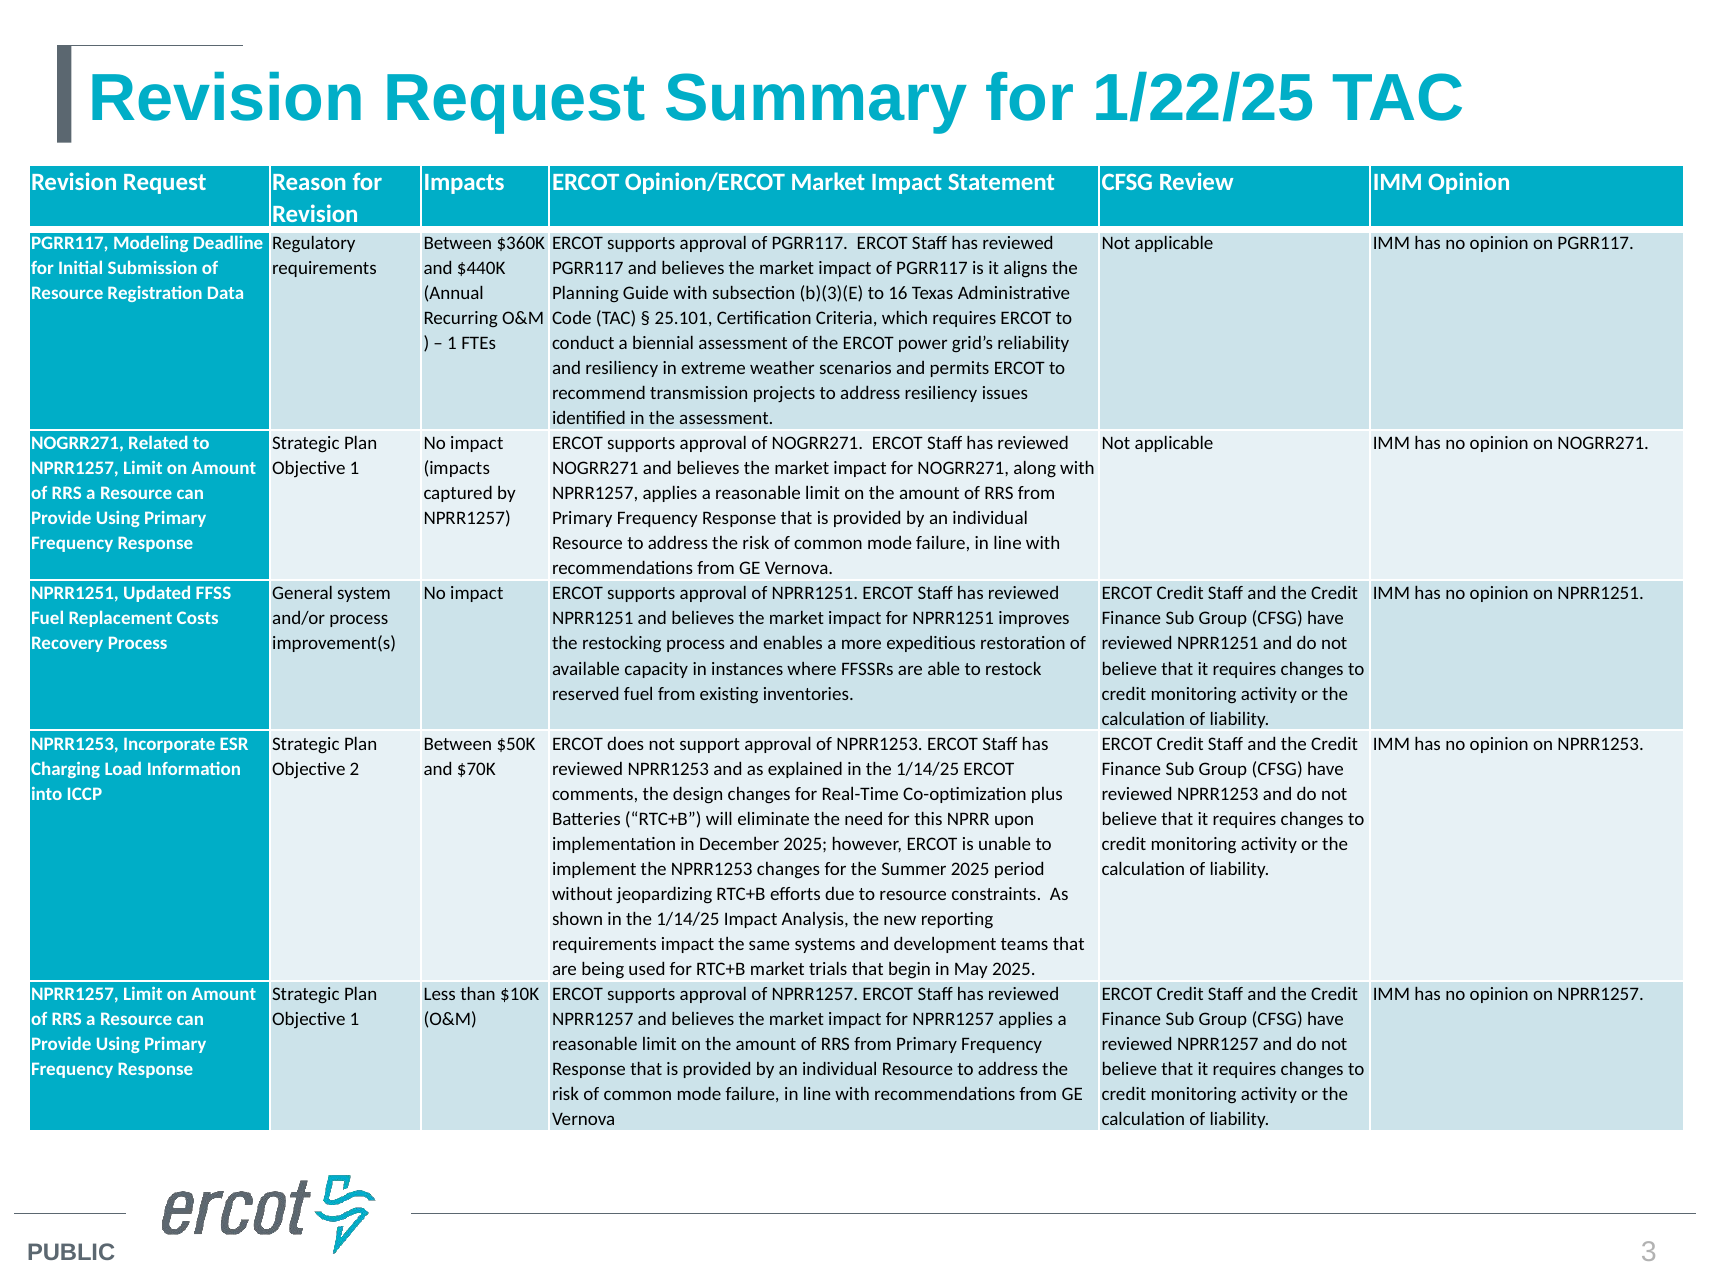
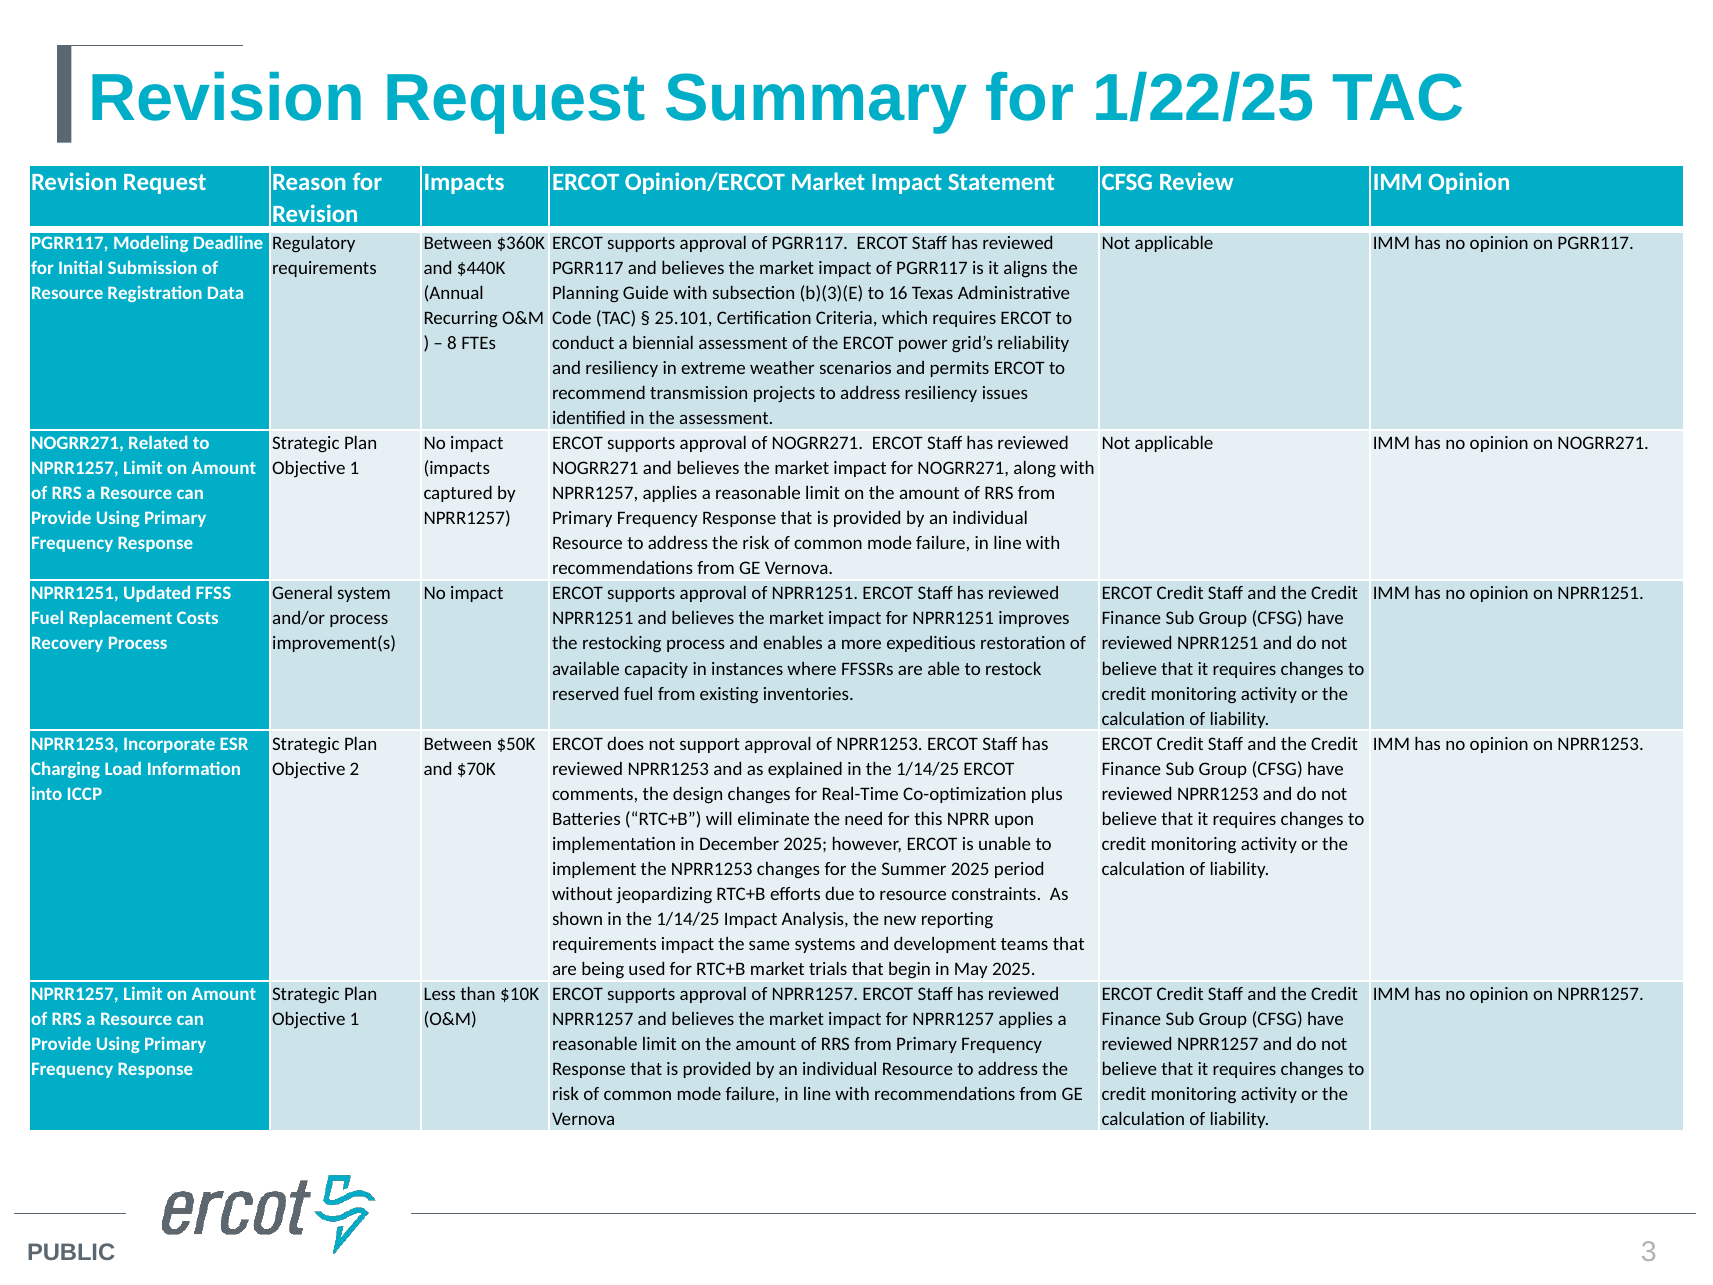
1 at (452, 343): 1 -> 8
